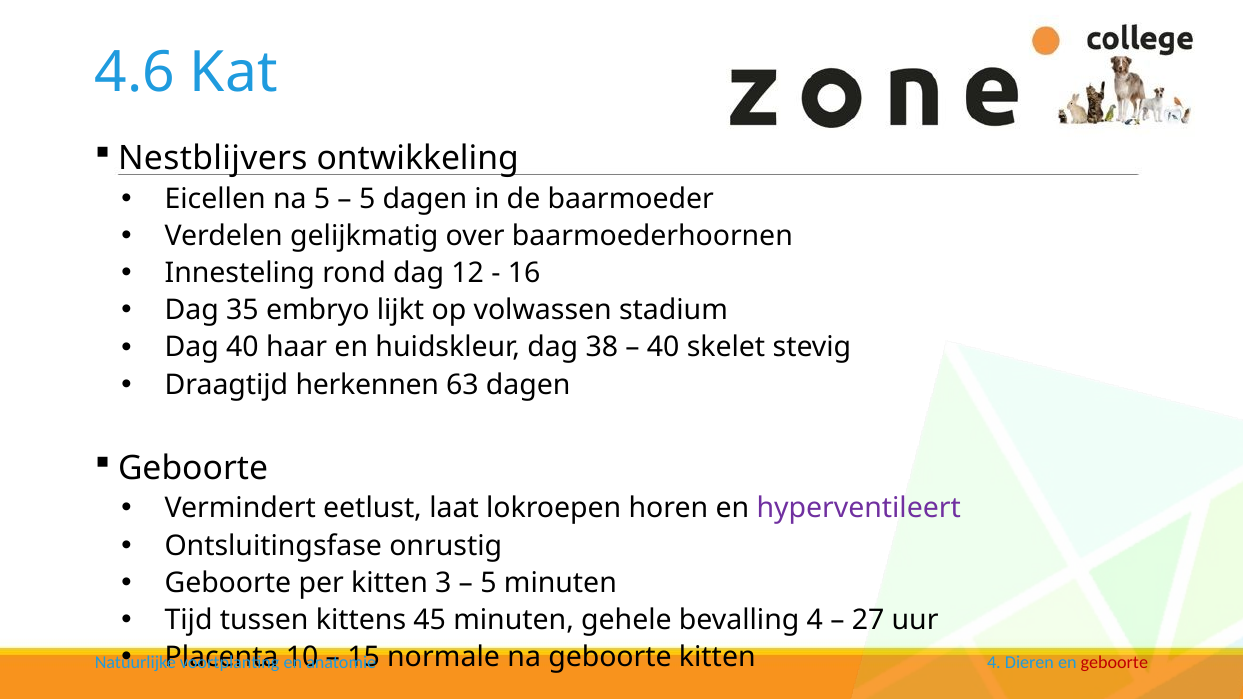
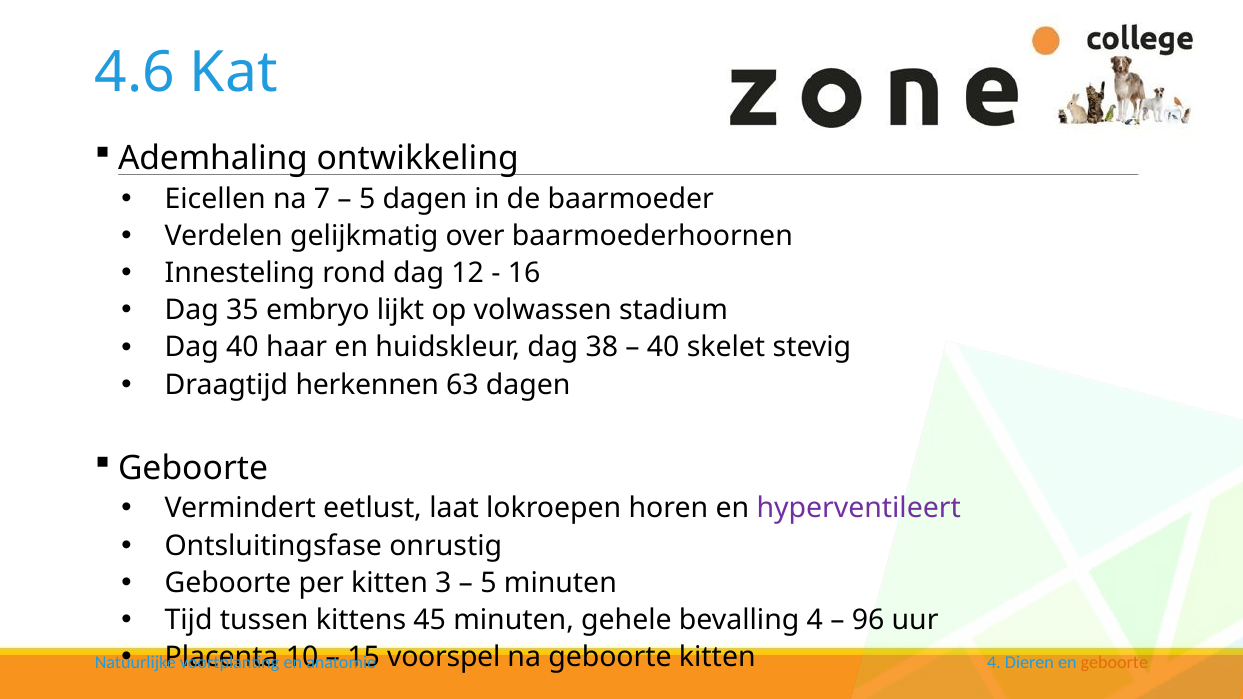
Nestblijvers: Nestblijvers -> Ademhaling
na 5: 5 -> 7
27: 27 -> 96
normale: normale -> voorspel
geboorte at (1114, 662) colour: red -> orange
